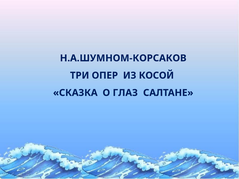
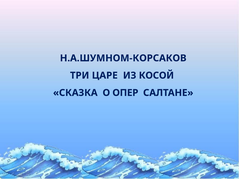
ОПЕР: ОПЕР -> ЦАРЕ
ГЛАЗ: ГЛАЗ -> ОПЕР
